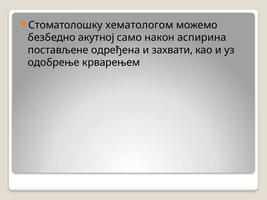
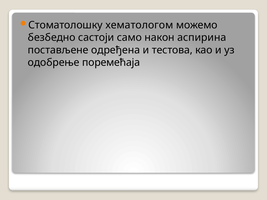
акутној: акутној -> састоји
захвати: захвати -> тестова
крварењем: крварењем -> поремећаја
